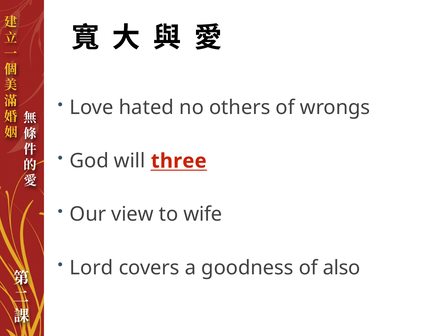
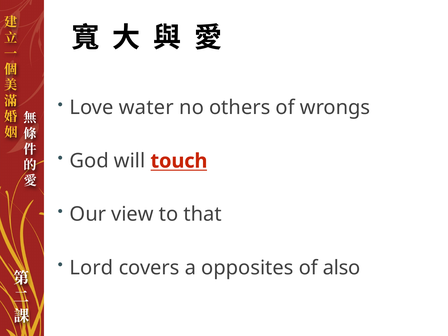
hated: hated -> water
three: three -> touch
wife: wife -> that
goodness: goodness -> opposites
